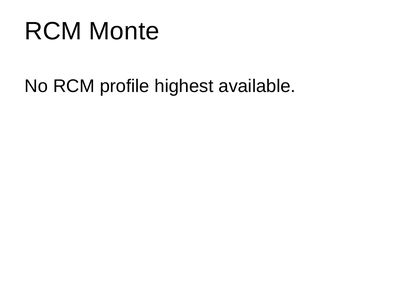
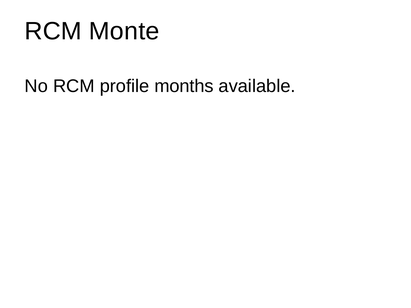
highest: highest -> months
